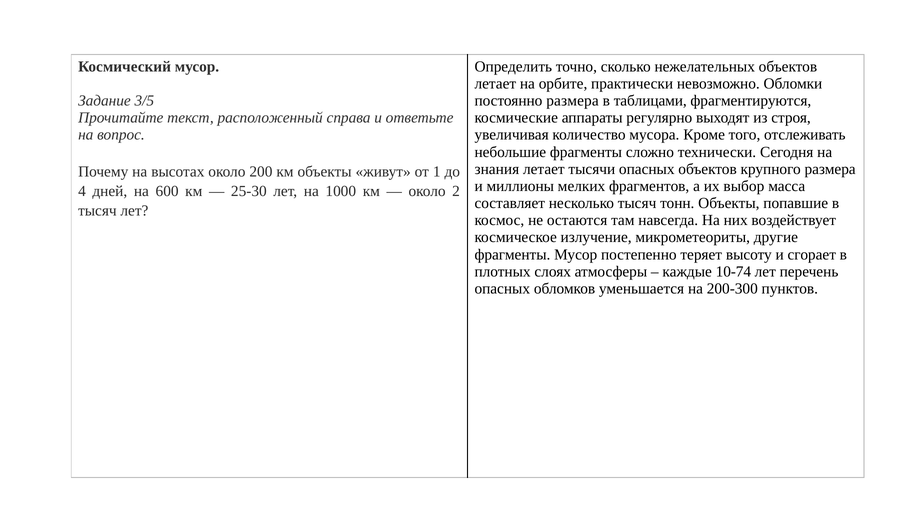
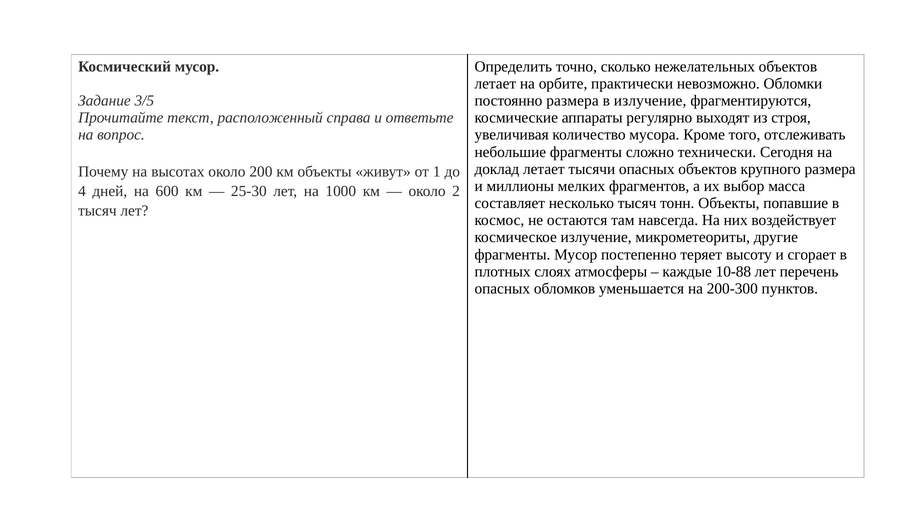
в таблицами: таблицами -> излучение
знания: знания -> доклад
10-74: 10-74 -> 10-88
